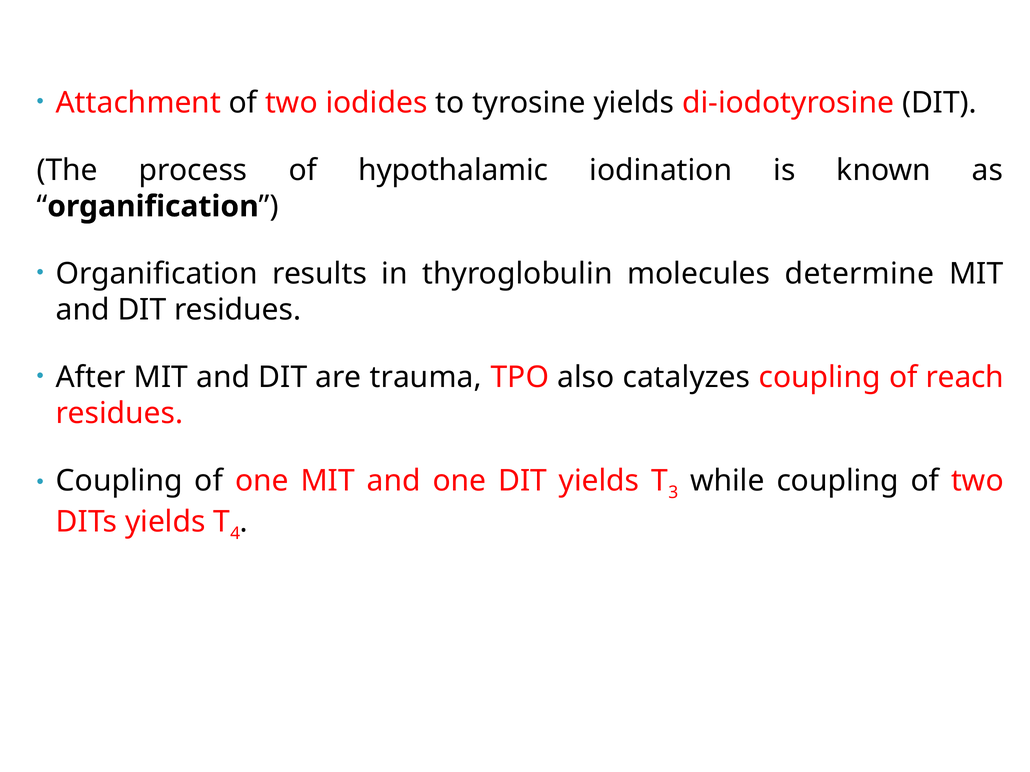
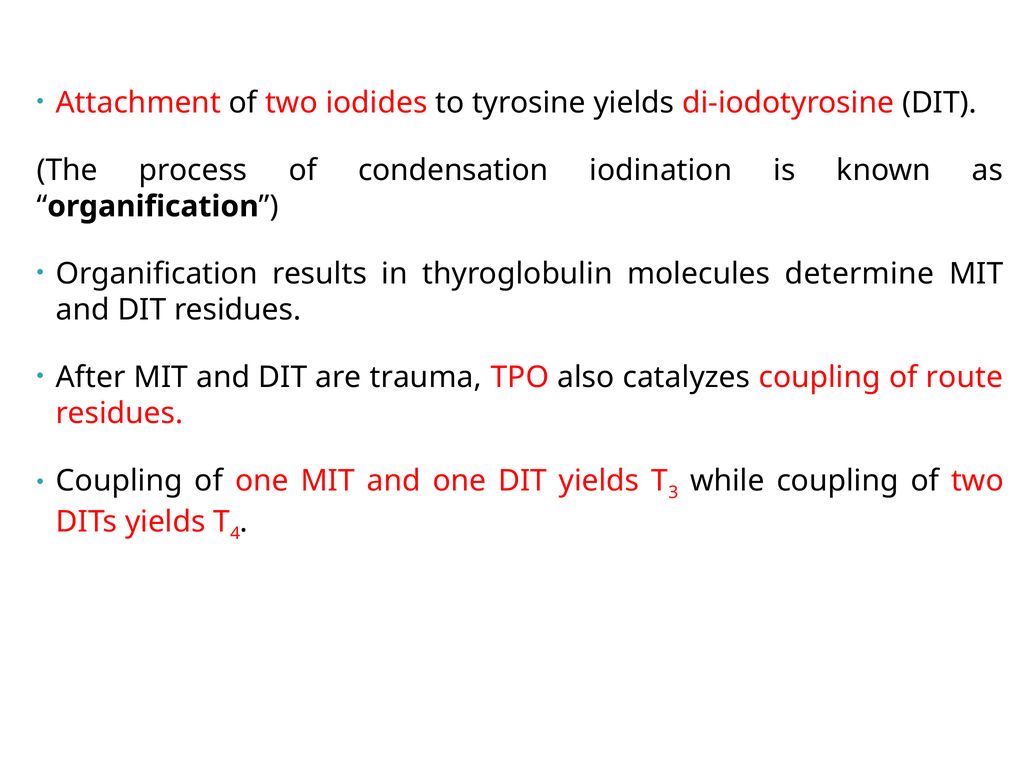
hypothalamic: hypothalamic -> condensation
reach: reach -> route
